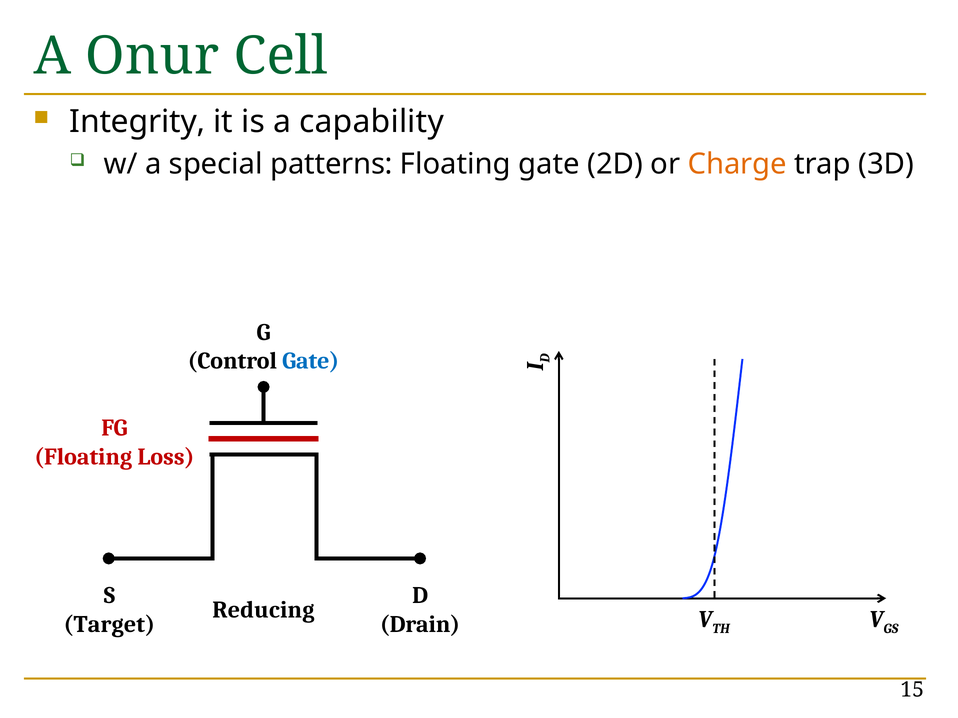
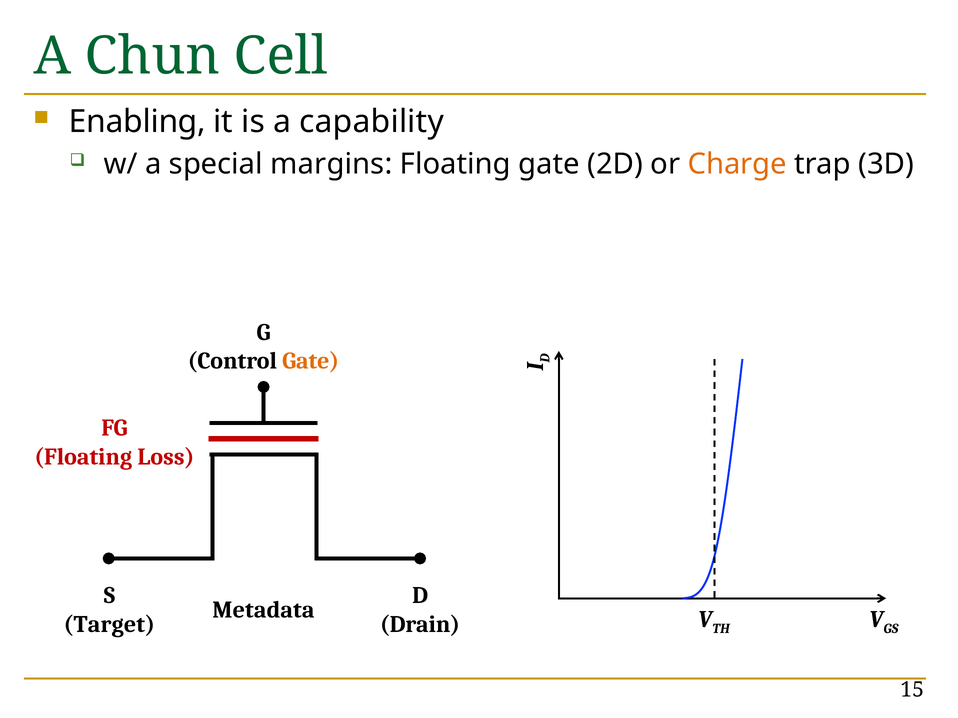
Onur: Onur -> Chun
Integrity: Integrity -> Enabling
patterns: patterns -> margins
Gate at (311, 361) colour: blue -> orange
Reducing: Reducing -> Metadata
